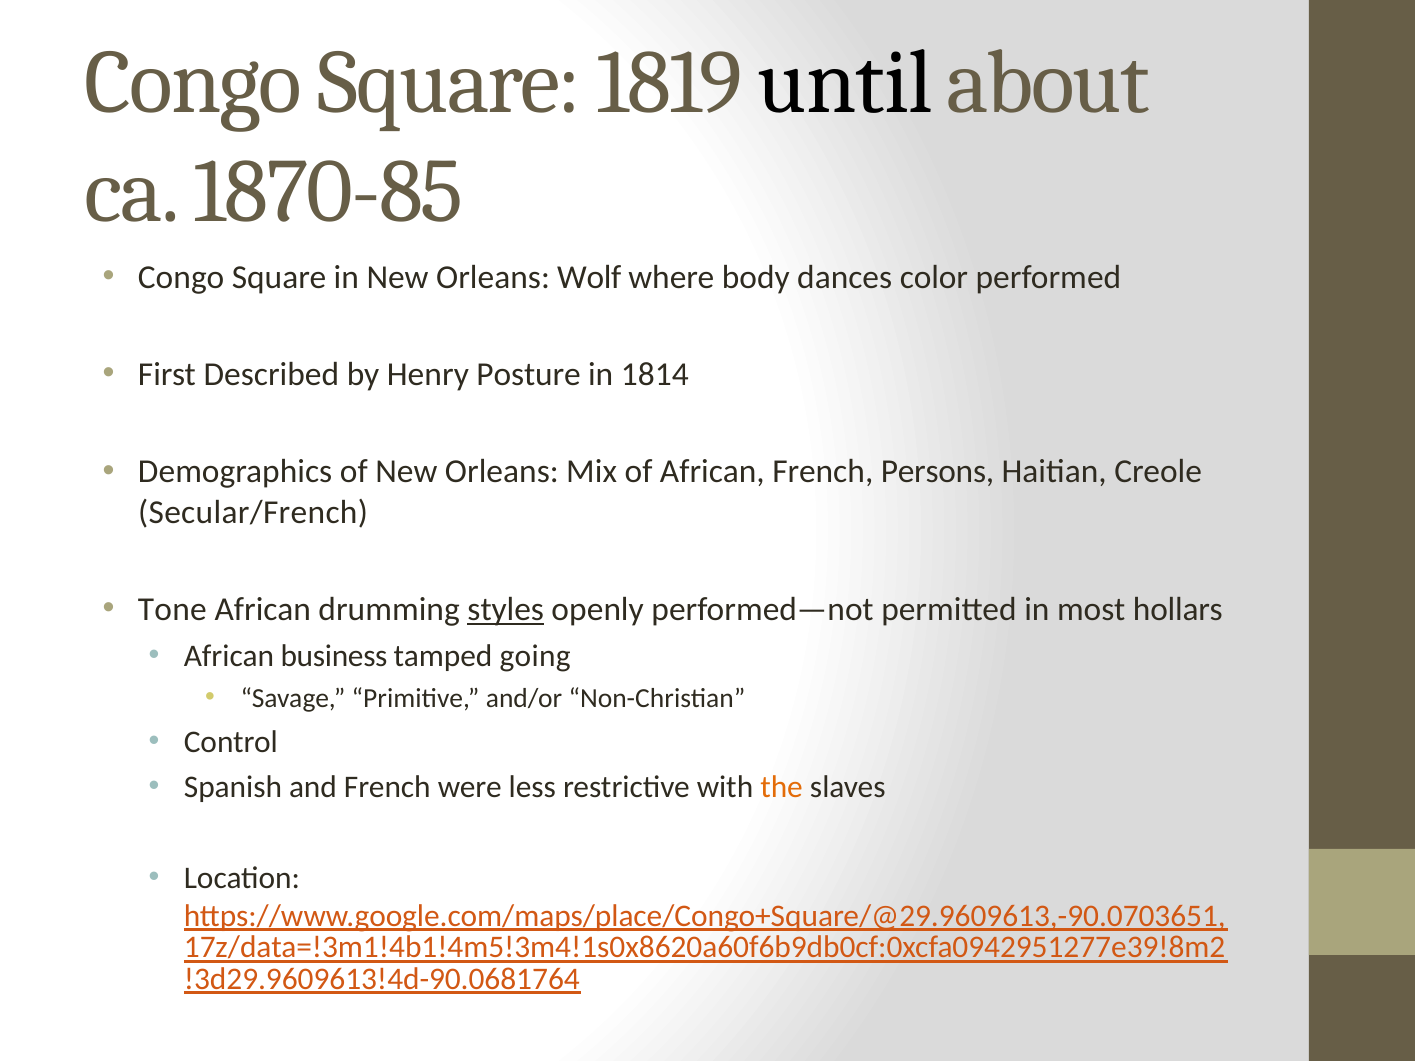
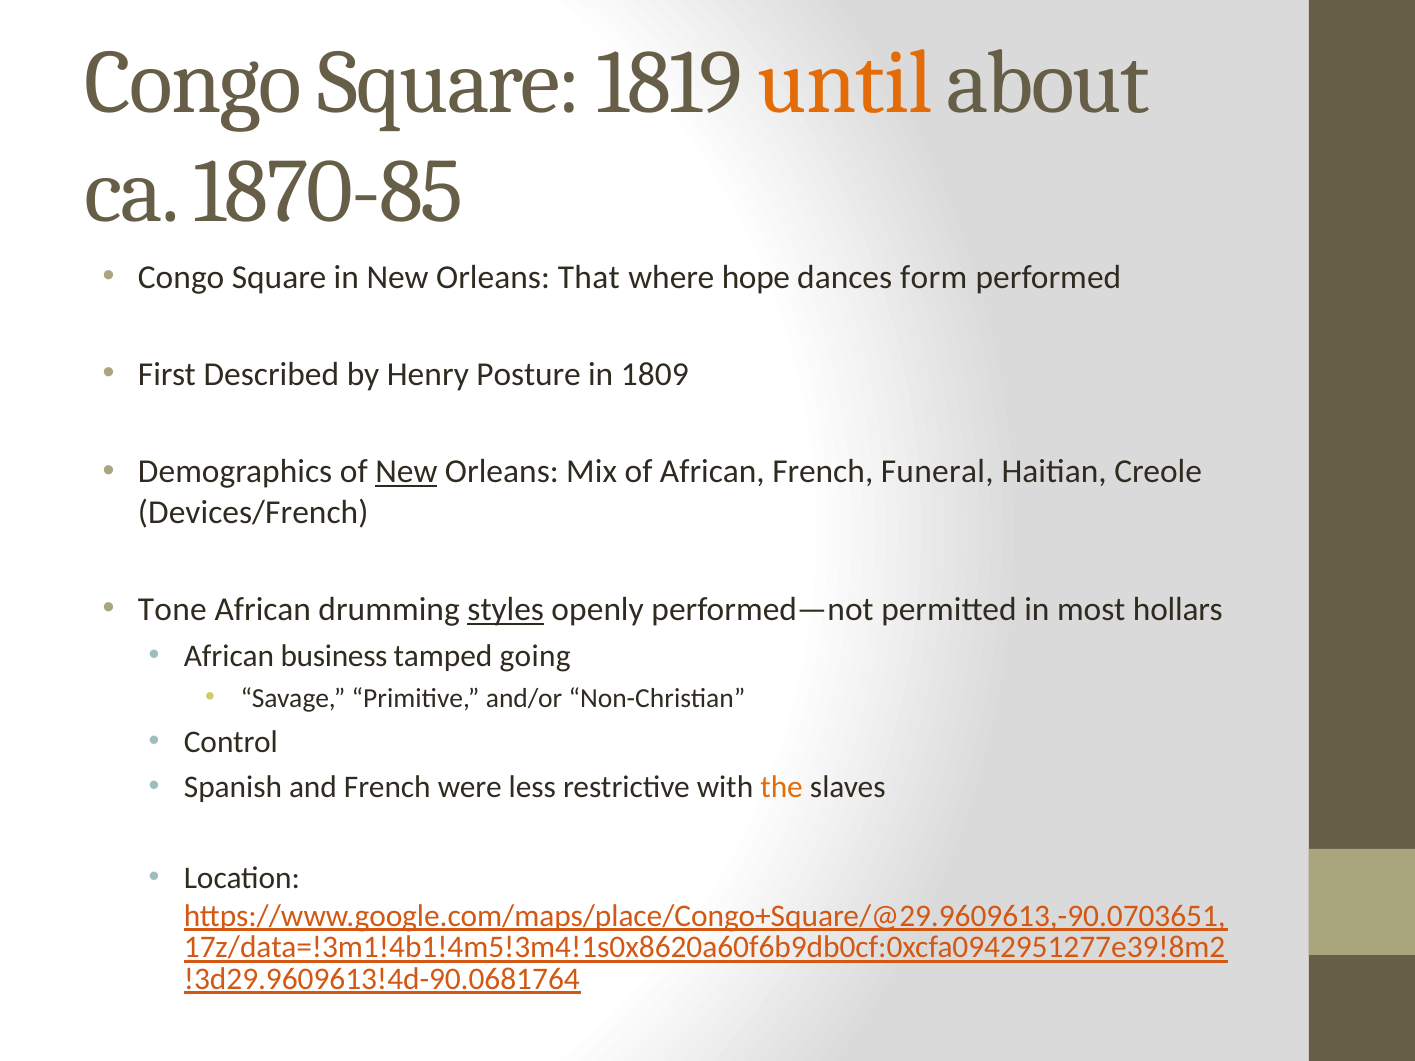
until colour: black -> orange
Wolf: Wolf -> That
body: body -> hope
color: color -> form
1814: 1814 -> 1809
New at (406, 472) underline: none -> present
Persons: Persons -> Funeral
Secular/French: Secular/French -> Devices/French
